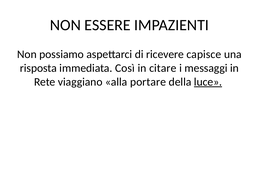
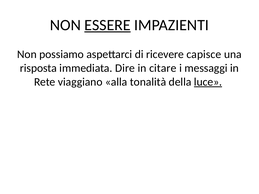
ESSERE underline: none -> present
Così: Così -> Dire
portare: portare -> tonalità
